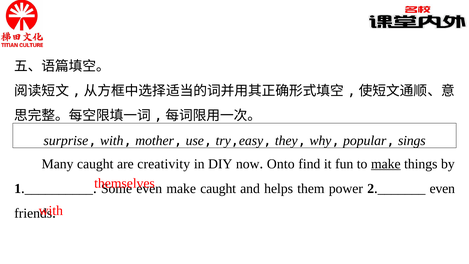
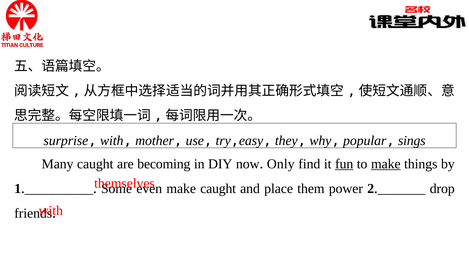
creativity: creativity -> becoming
Onto: Onto -> Only
fun underline: none -> present
helps: helps -> place
even at (442, 188): even -> drop
